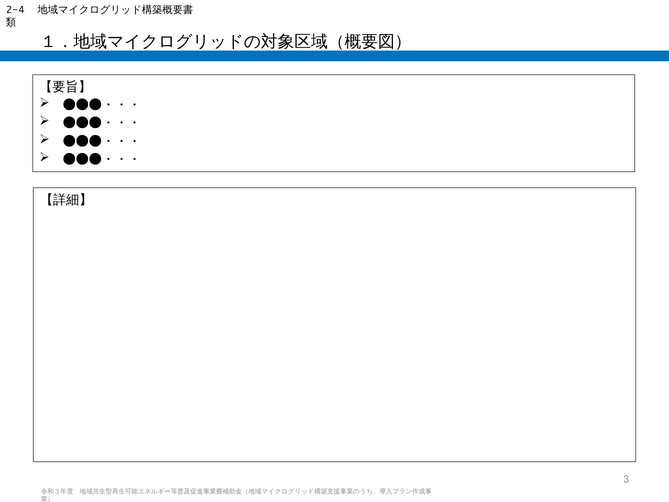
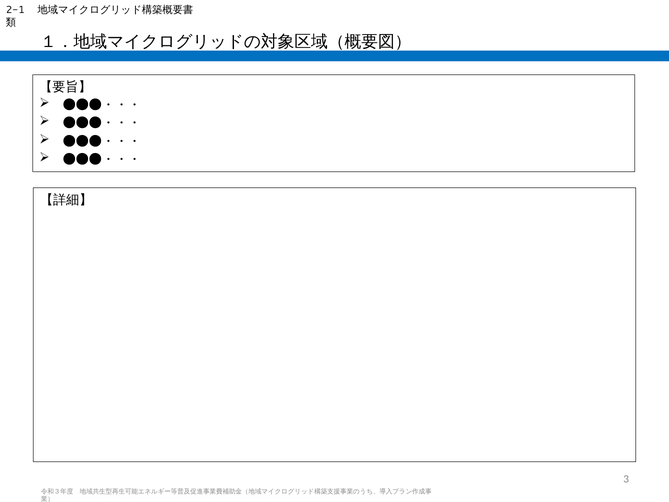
2-4: 2-4 -> 2-1
